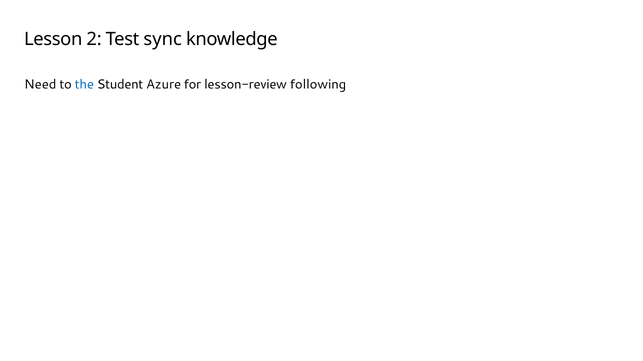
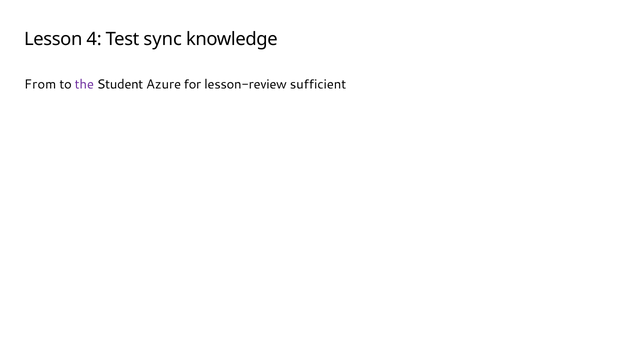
2: 2 -> 4
Need: Need -> From
the colour: blue -> purple
following: following -> sufficient
